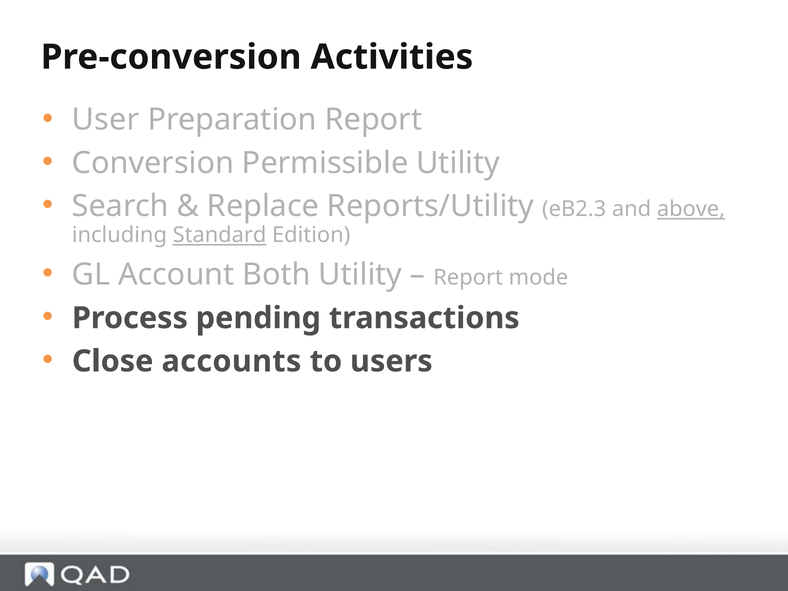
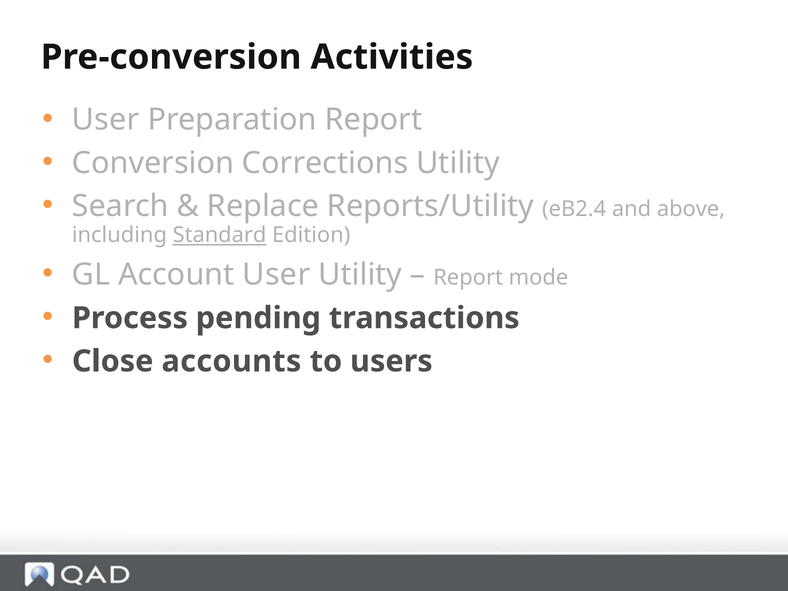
Permissible: Permissible -> Corrections
eB2.3: eB2.3 -> eB2.4
above underline: present -> none
Account Both: Both -> User
